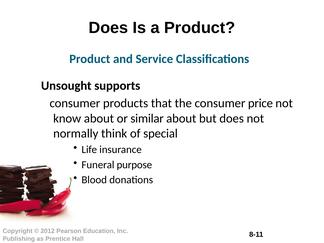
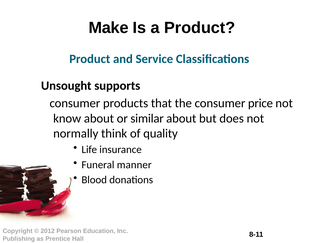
Does at (108, 28): Does -> Make
special: special -> quality
purpose: purpose -> manner
